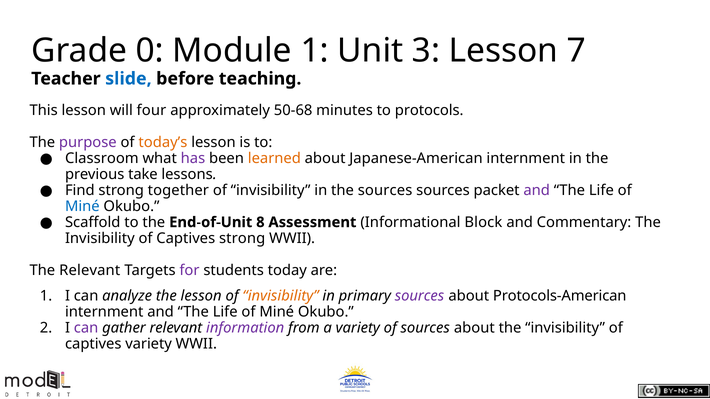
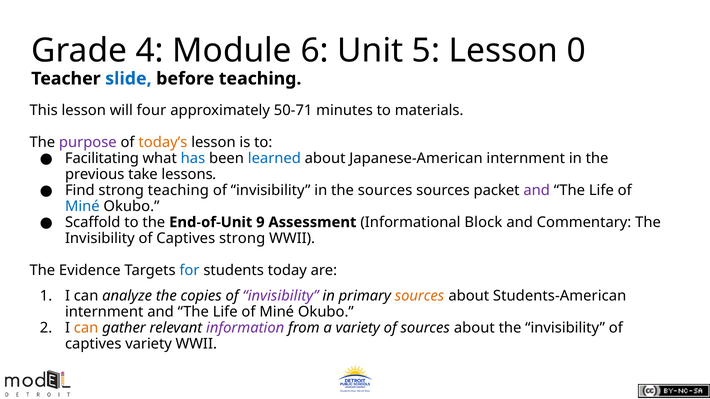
0: 0 -> 4
Module 1: 1 -> 6
3: 3 -> 5
7: 7 -> 0
50-68: 50-68 -> 50-71
protocols: protocols -> materials
Classroom: Classroom -> Facilitating
has colour: purple -> blue
learned colour: orange -> blue
strong together: together -> teaching
8: 8 -> 9
The Relevant: Relevant -> Evidence
for colour: purple -> blue
the lesson: lesson -> copies
invisibility at (281, 296) colour: orange -> purple
sources at (420, 296) colour: purple -> orange
Protocols-American: Protocols-American -> Students-American
can at (86, 328) colour: purple -> orange
